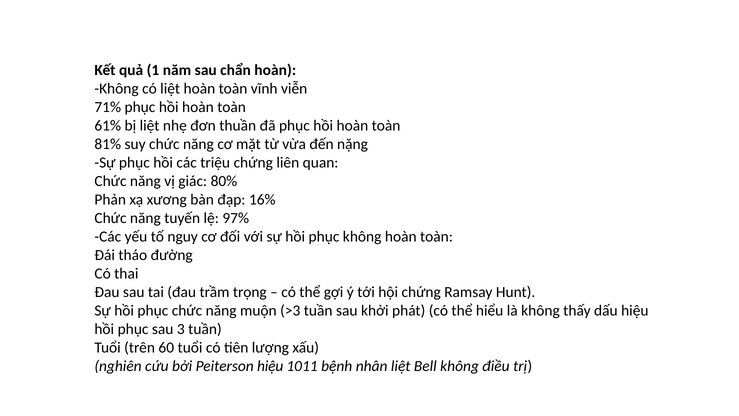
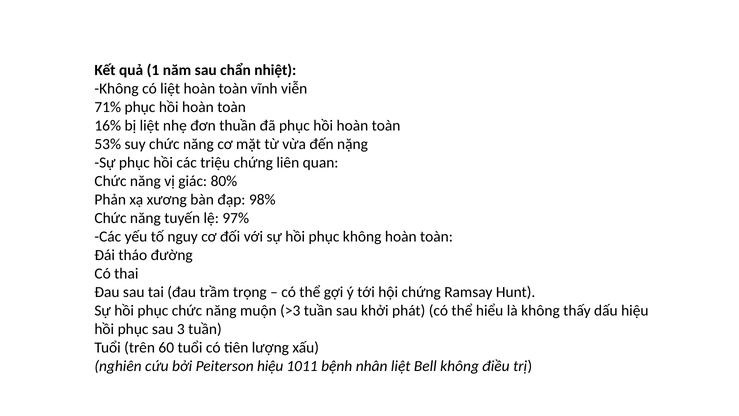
chẩn hoàn: hoàn -> nhiệt
61%: 61% -> 16%
81%: 81% -> 53%
16%: 16% -> 98%
